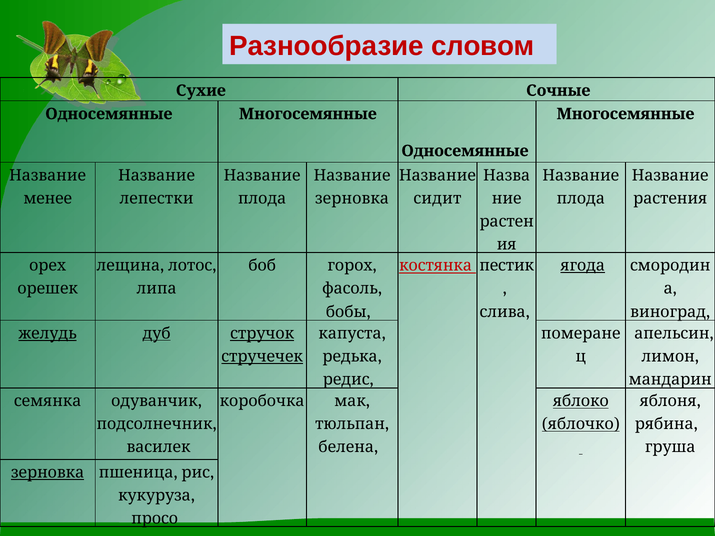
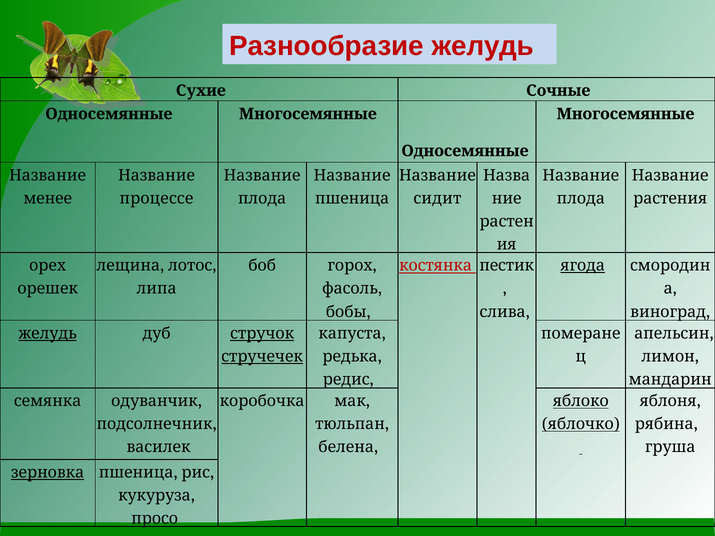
Разнообразие словом: словом -> желудь
лепестки: лепестки -> процессе
зерновка at (352, 199): зерновка -> пшеница
дуб underline: present -> none
